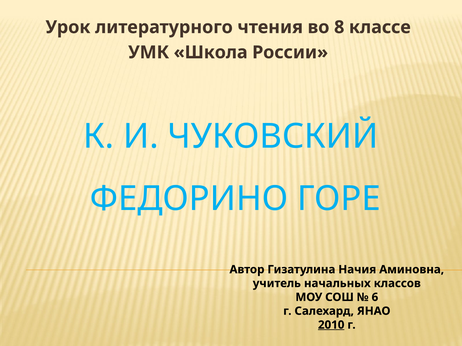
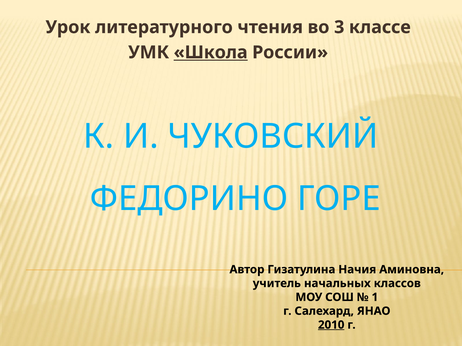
8: 8 -> 3
Школа underline: none -> present
6: 6 -> 1
